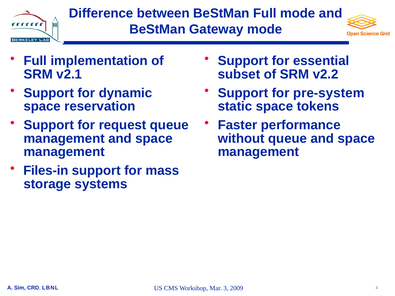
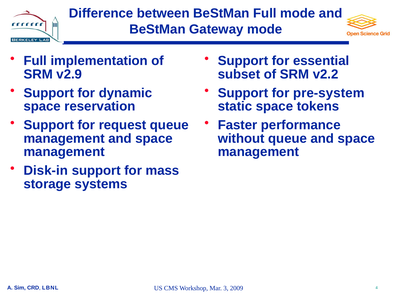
v2.1: v2.1 -> v2.9
Files-in: Files-in -> Disk-in
